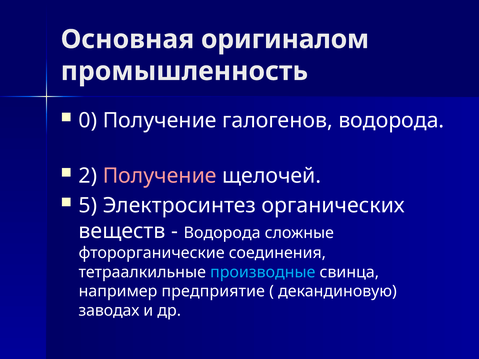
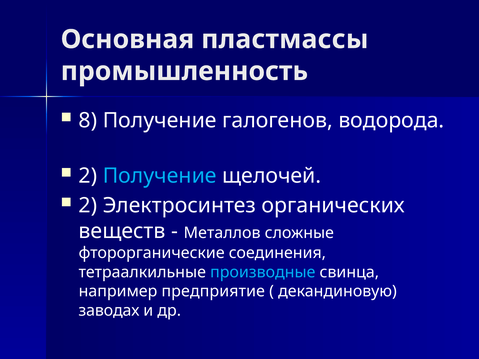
оригиналом: оригиналом -> пластмассы
0: 0 -> 8
Получение at (160, 176) colour: pink -> light blue
5 at (88, 206): 5 -> 2
Водорода at (222, 233): Водорода -> Металлов
